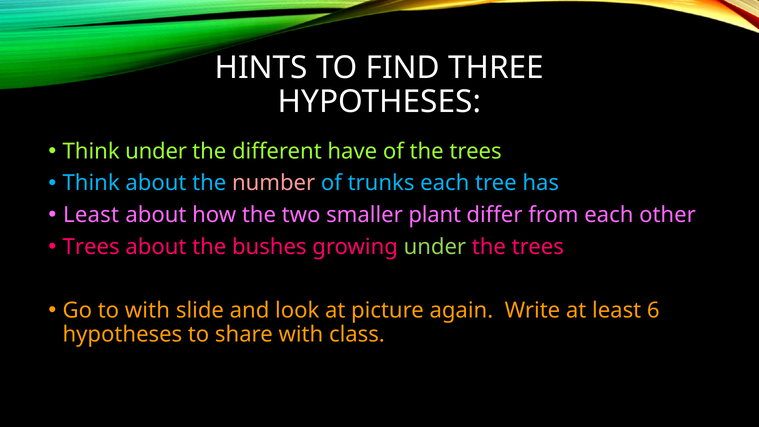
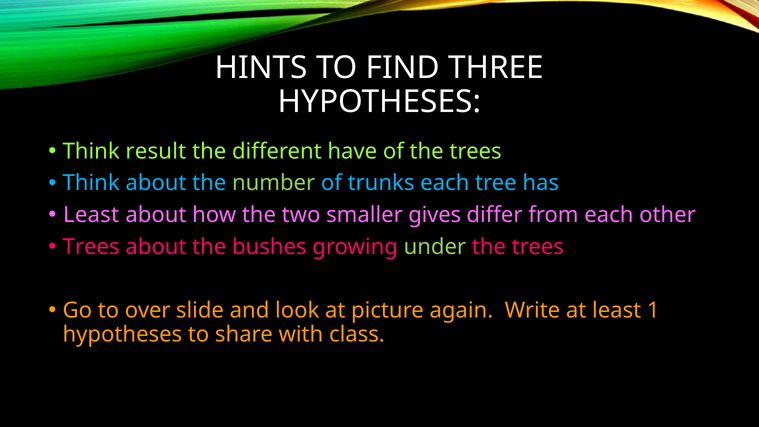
Think under: under -> result
number colour: pink -> light green
plant: plant -> gives
to with: with -> over
6: 6 -> 1
